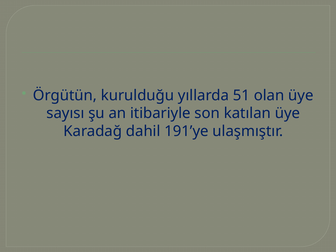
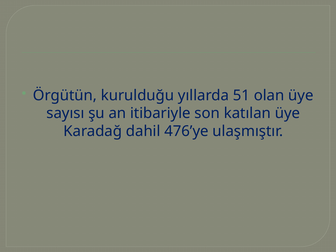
191’ye: 191’ye -> 476’ye
